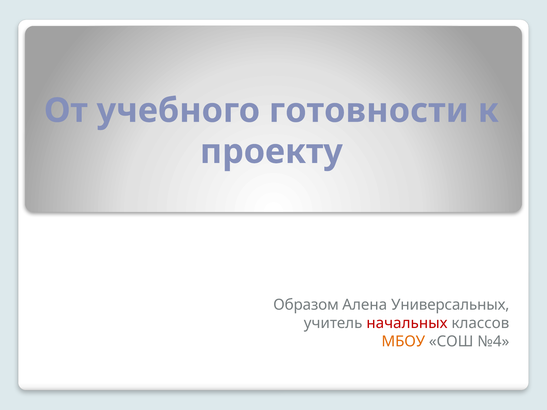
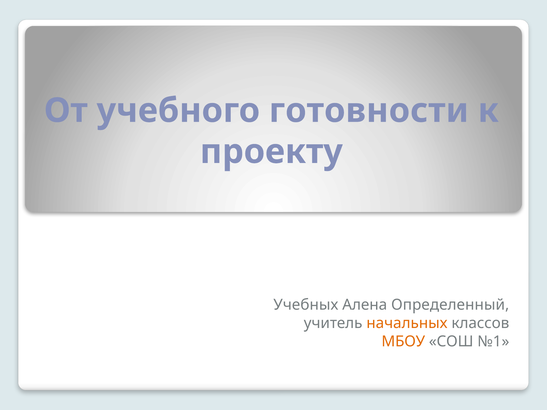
Образом: Образом -> Учебных
Универсальных: Универсальных -> Определенный
начальных colour: red -> orange
№4: №4 -> №1
